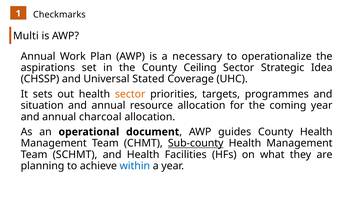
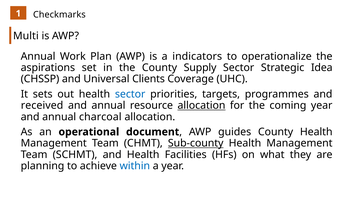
necessary: necessary -> indicators
Ceiling: Ceiling -> Supply
Stated: Stated -> Clients
sector at (130, 94) colour: orange -> blue
situation: situation -> received
allocation at (201, 105) underline: none -> present
